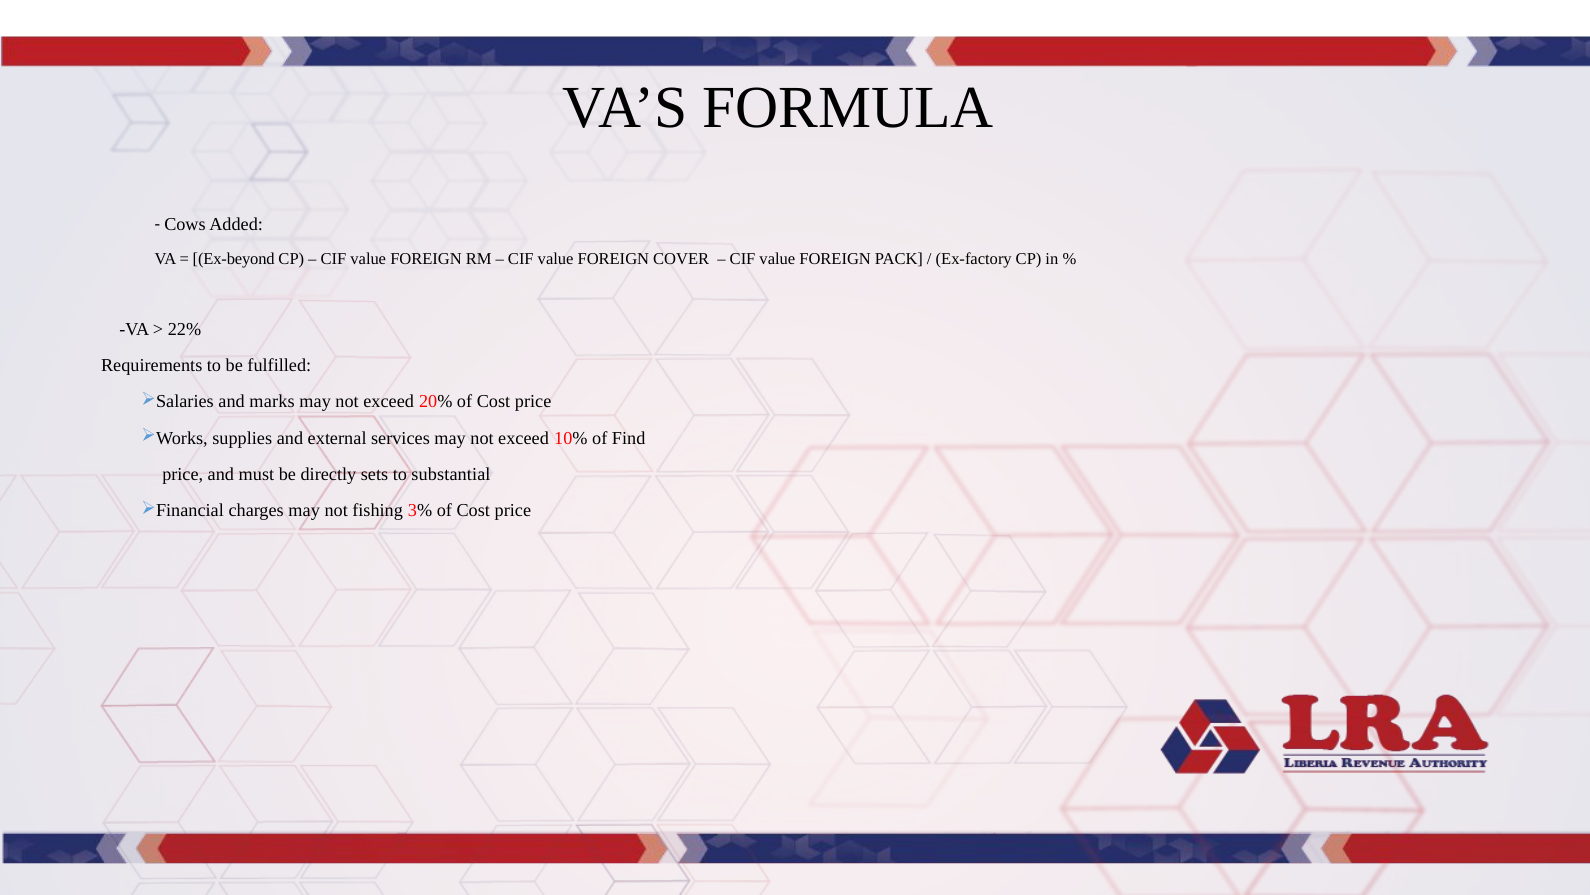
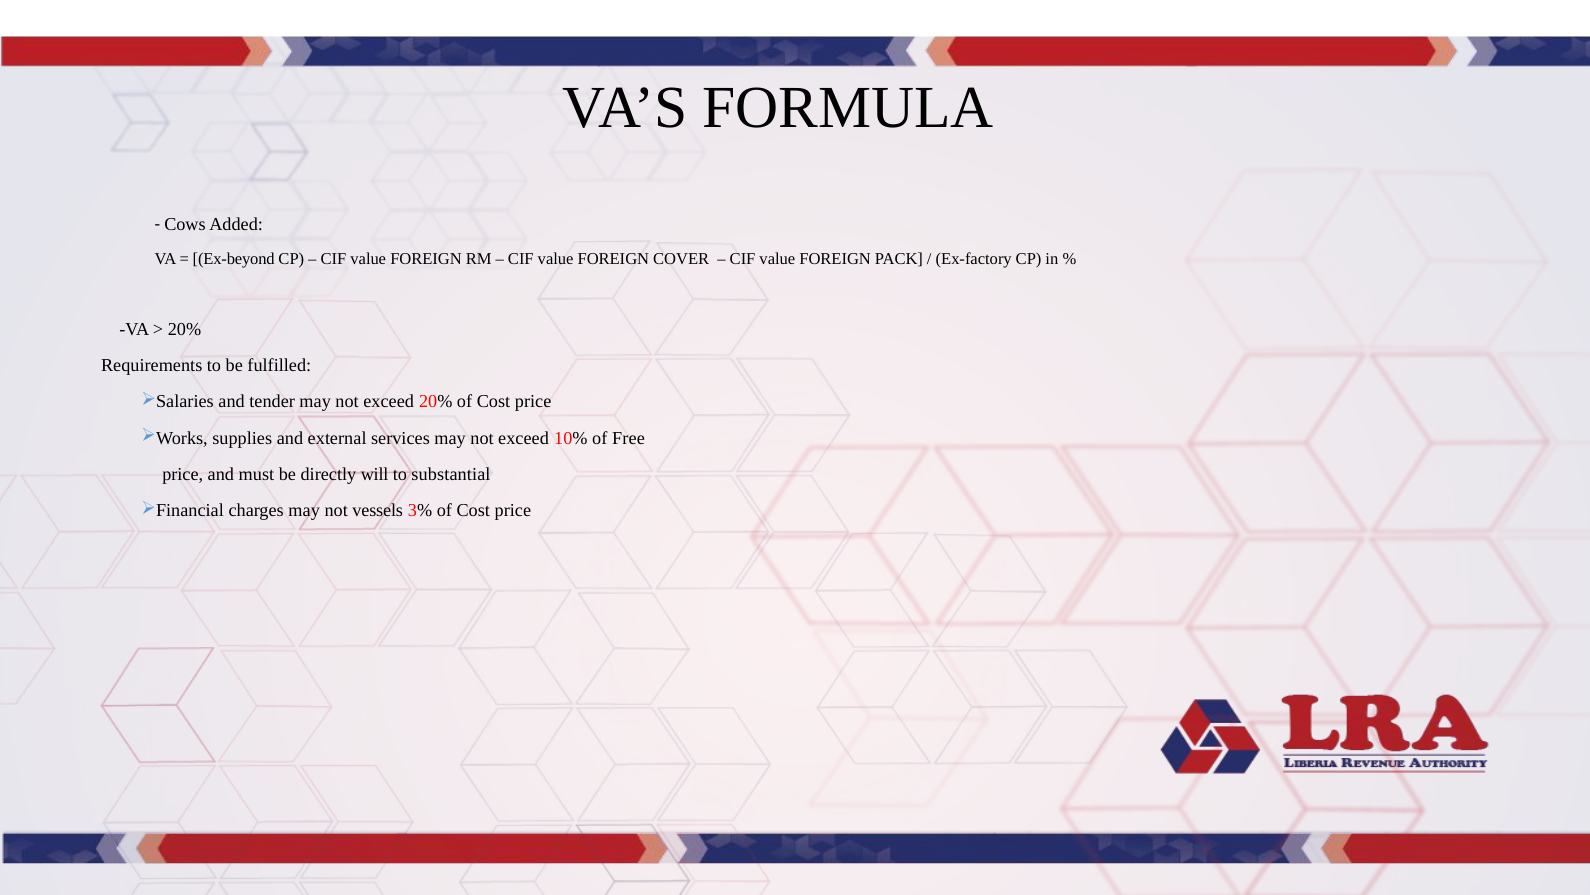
22% at (184, 329): 22% -> 20%
marks: marks -> tender
Find: Find -> Free
sets: sets -> will
fishing: fishing -> vessels
